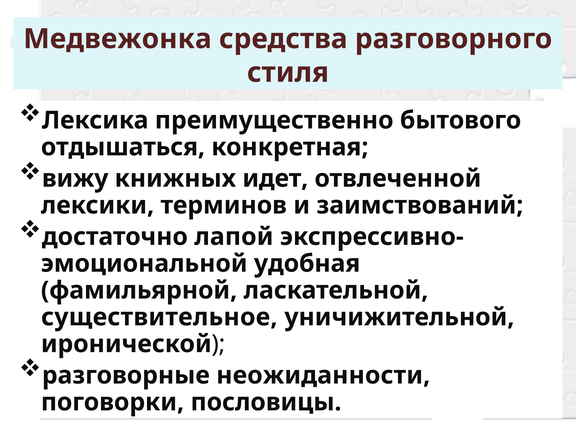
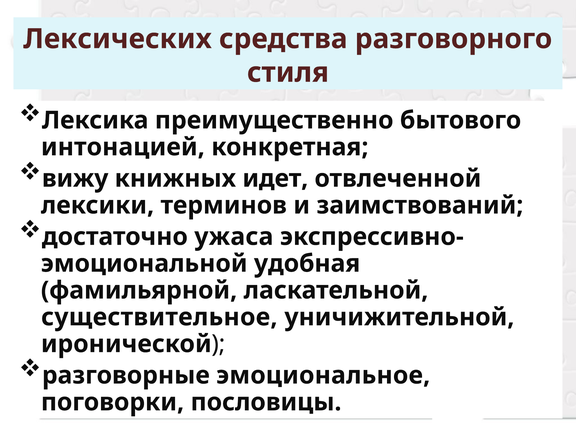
Медвежонка: Медвежонка -> Лексических
отдышаться: отдышаться -> интонацией
лапой: лапой -> ужаса
неожиданности: неожиданности -> эмоциональное
